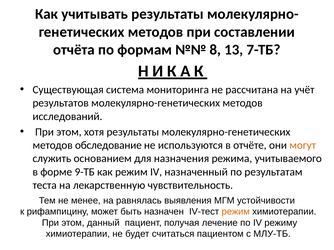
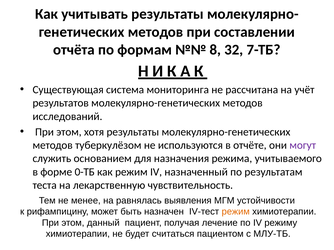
13: 13 -> 32
обследование: обследование -> туберкулёзом
могут colour: orange -> purple
9-ТБ: 9-ТБ -> 0-ТБ
